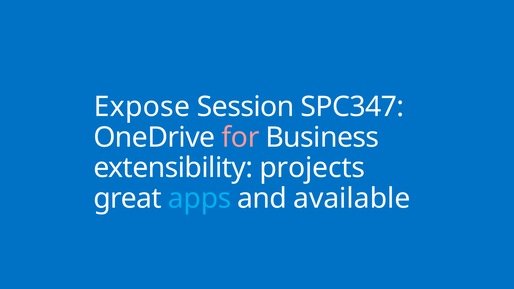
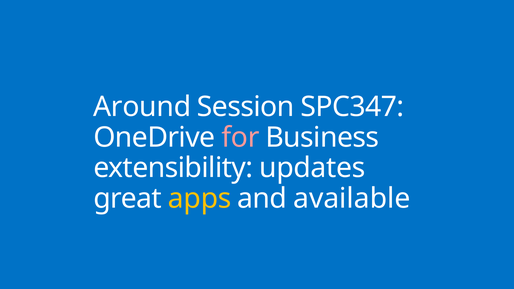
Expose: Expose -> Around
projects: projects -> updates
apps colour: light blue -> yellow
